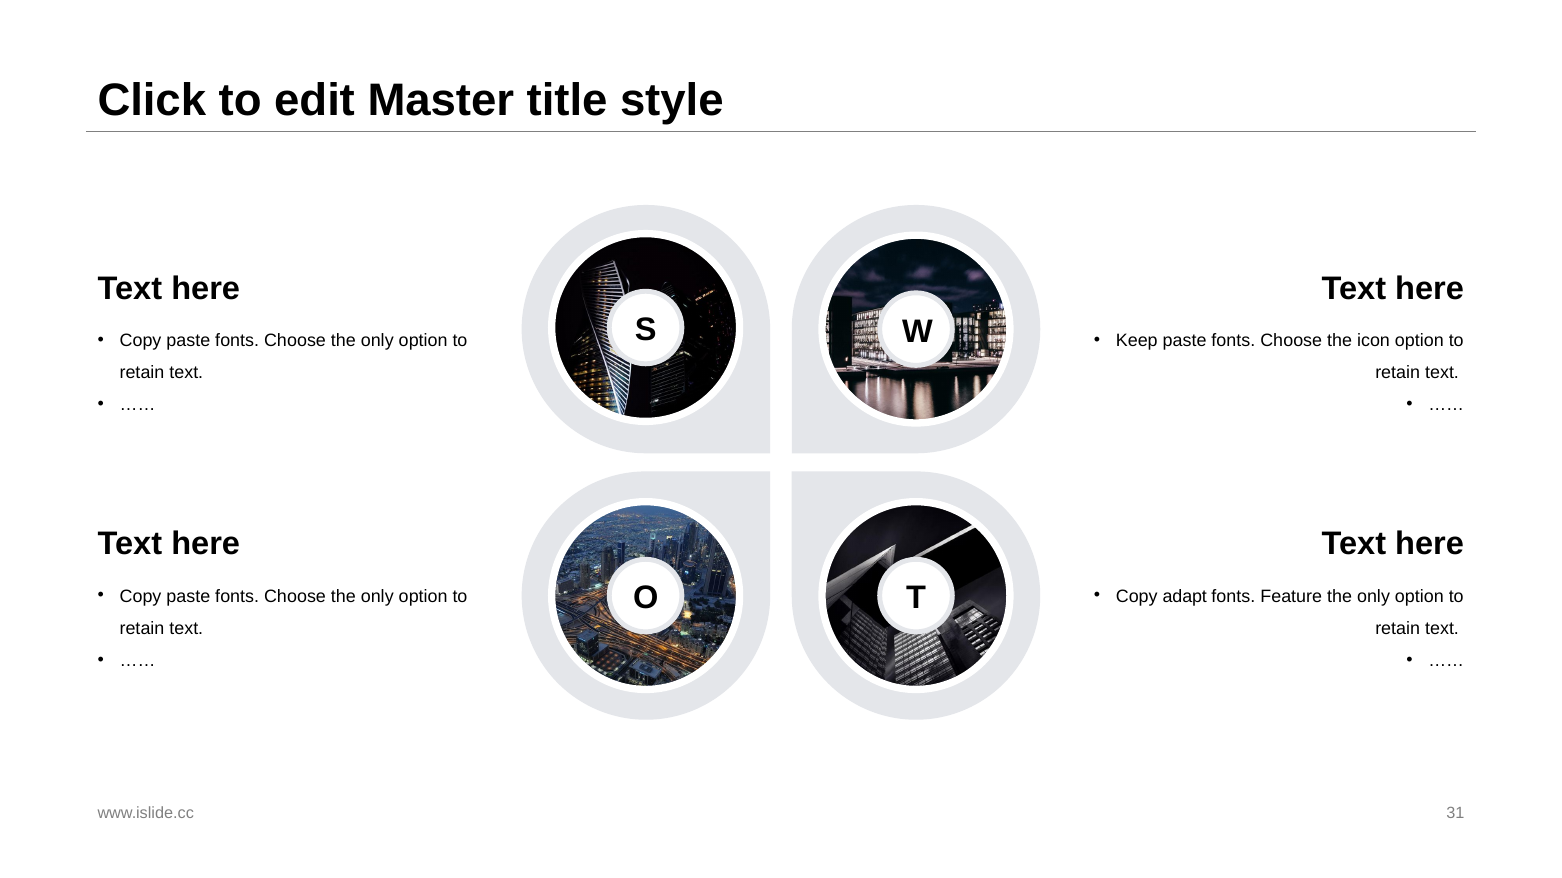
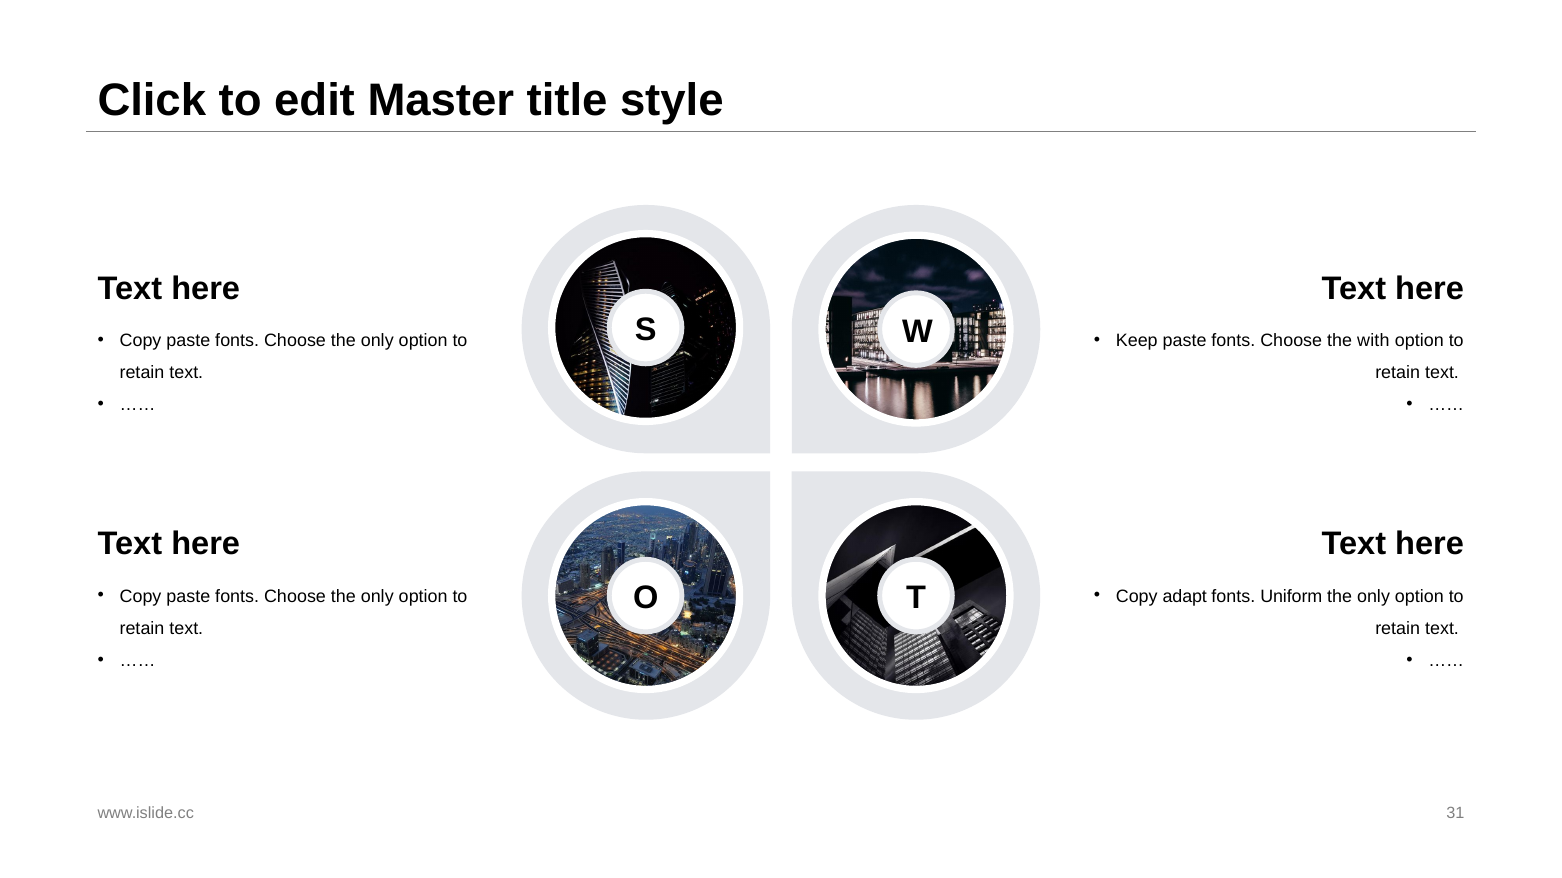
icon: icon -> with
Feature: Feature -> Uniform
